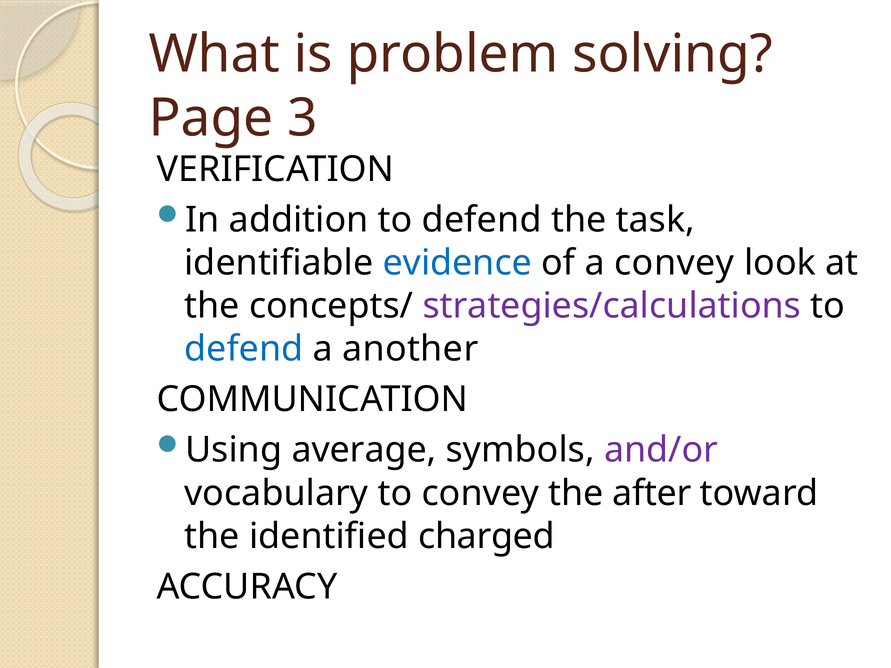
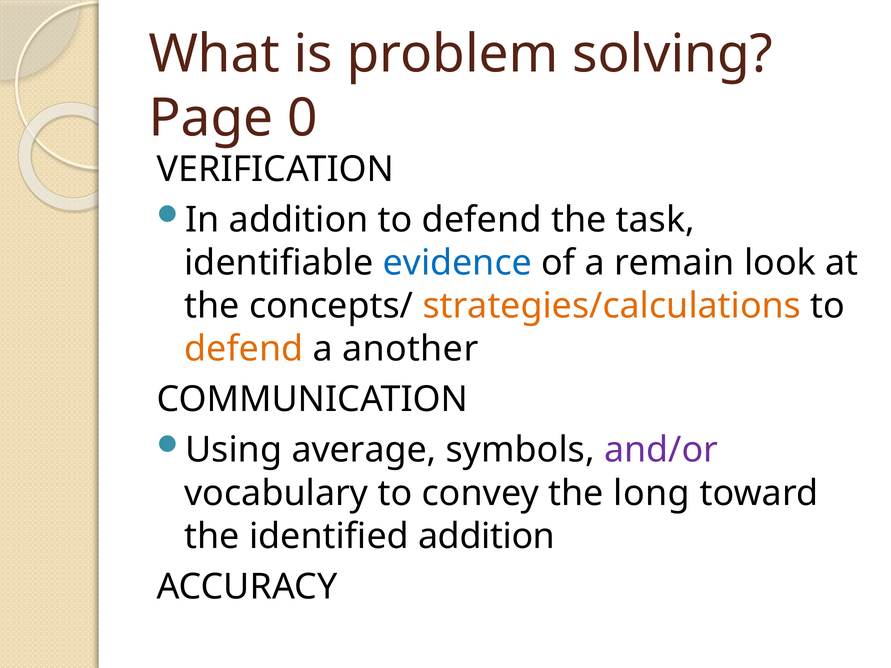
3: 3 -> 0
a convey: convey -> remain
strategies/calculations colour: purple -> orange
defend at (244, 349) colour: blue -> orange
after: after -> long
identified charged: charged -> addition
